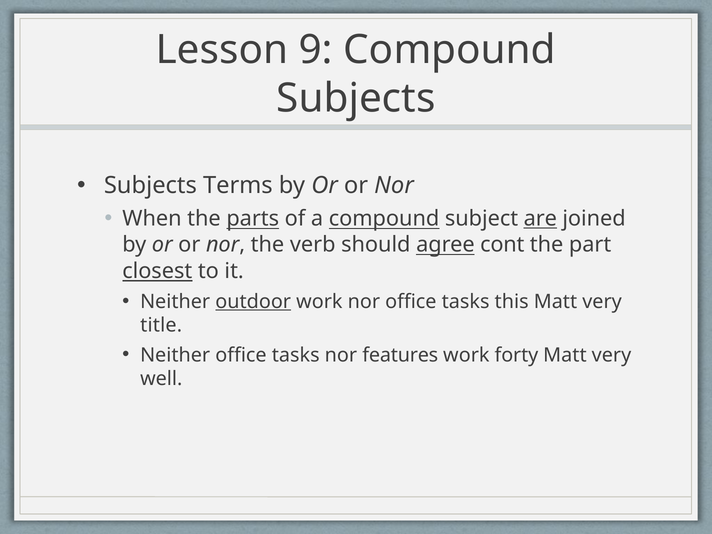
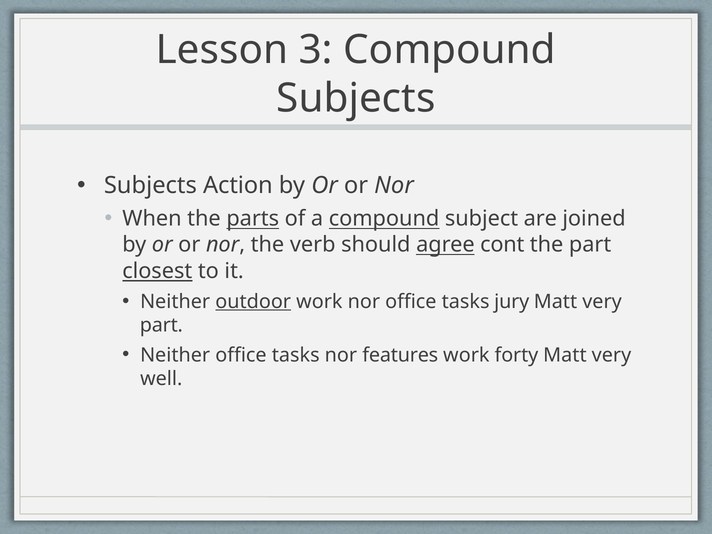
9: 9 -> 3
Terms: Terms -> Action
are underline: present -> none
this: this -> jury
title at (161, 325): title -> part
